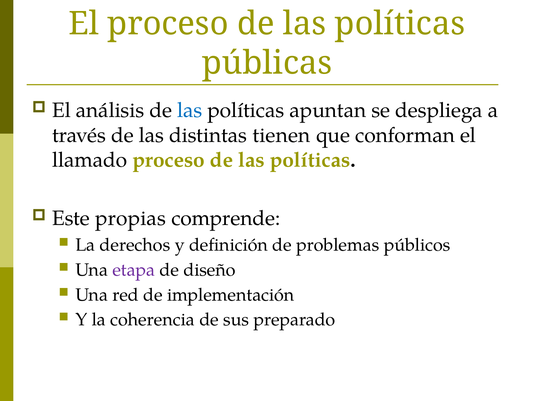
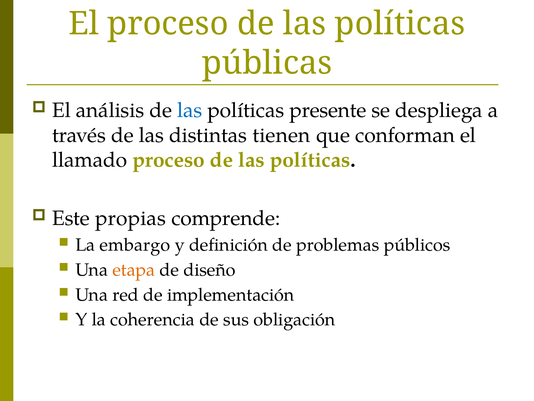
apuntan: apuntan -> presente
derechos: derechos -> embargo
etapa colour: purple -> orange
preparado: preparado -> obligación
